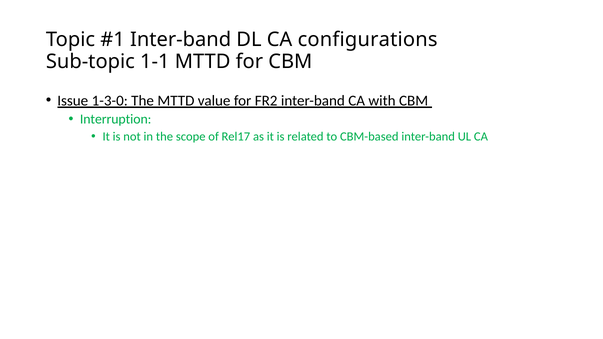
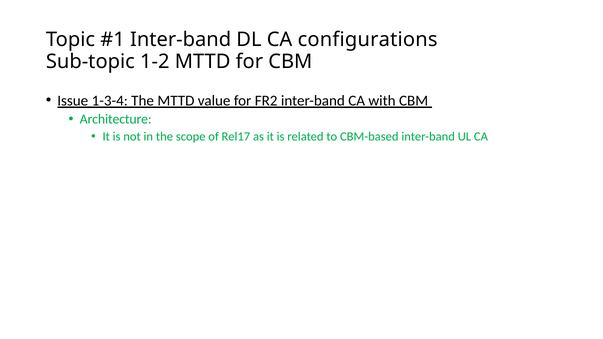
1-1: 1-1 -> 1-2
1-3-0: 1-3-0 -> 1-3-4
Interruption: Interruption -> Architecture
